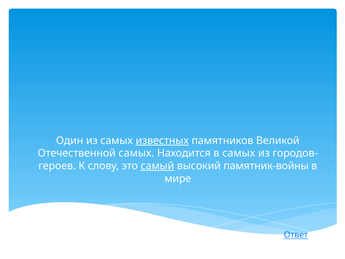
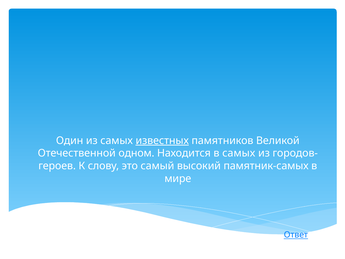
Отечественной самых: самых -> одном
самый underline: present -> none
памятник-войны: памятник-войны -> памятник-самых
